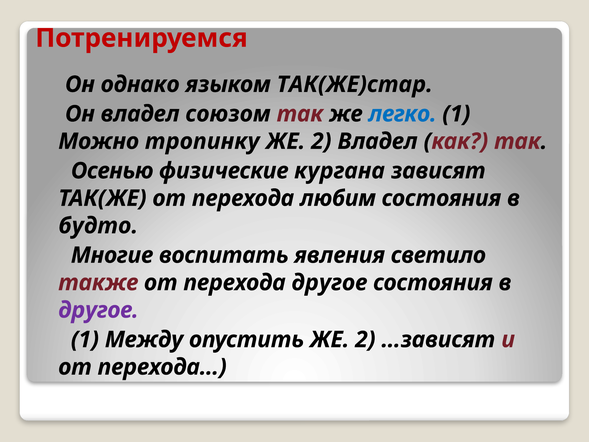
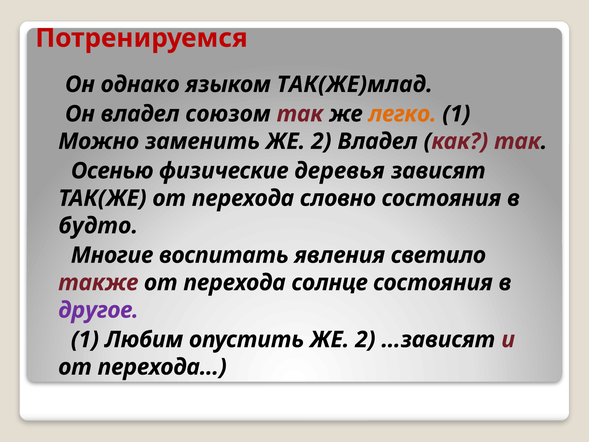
ТАК(ЖЕ)стар: ТАК(ЖЕ)стар -> ТАК(ЖЕ)млад
легко colour: blue -> orange
тропинку: тропинку -> заменить
кургана: кургана -> деревья
любим: любим -> словно
перехода другое: другое -> солнце
Между: Между -> Любим
